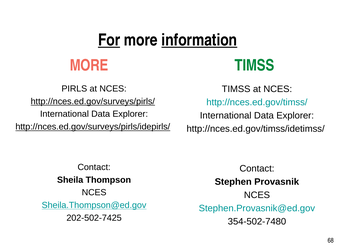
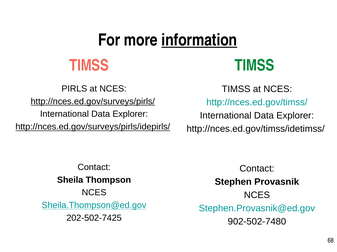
For underline: present -> none
MORE at (89, 66): MORE -> TIMSS
354-502-7480: 354-502-7480 -> 902-502-7480
